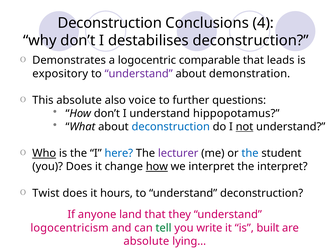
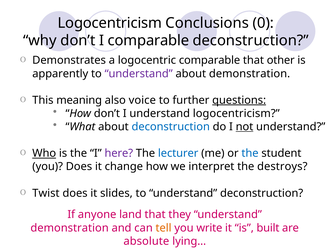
Deconstruction at (110, 23): Deconstruction -> Logocentricism
4: 4 -> 0
I destabilises: destabilises -> comparable
leads: leads -> other
expository: expository -> apparently
This absolute: absolute -> meaning
questions underline: none -> present
understand hippopotamus: hippopotamus -> logocentricism
here colour: blue -> purple
lecturer colour: purple -> blue
how at (157, 167) underline: present -> none
the interpret: interpret -> destroys
hours: hours -> slides
logocentricism at (70, 228): logocentricism -> demonstration
tell colour: green -> orange
